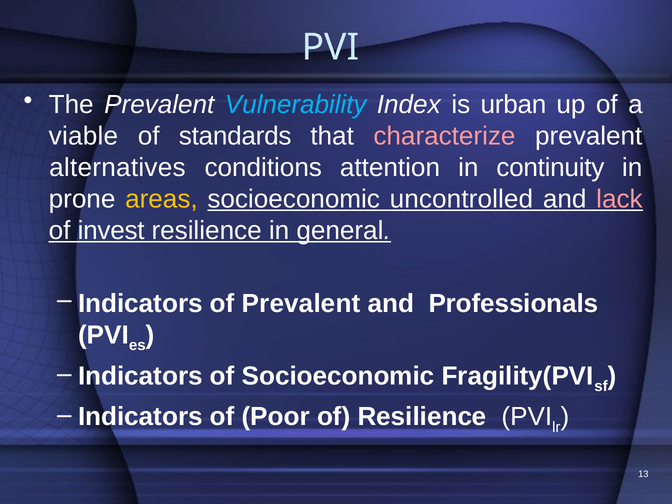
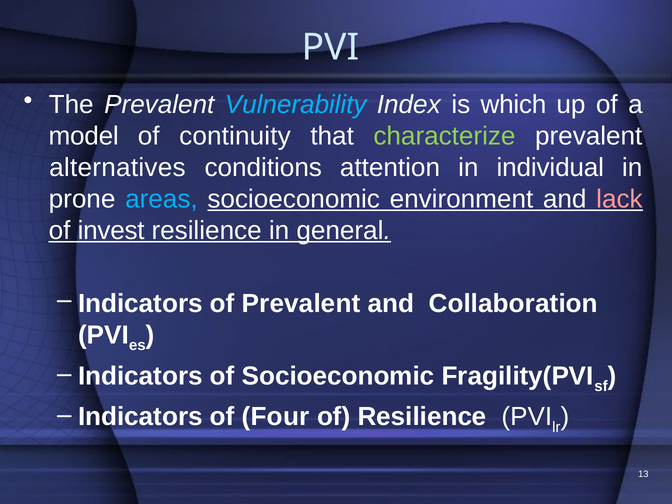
urban: urban -> which
viable: viable -> model
standards: standards -> continuity
characterize colour: pink -> light green
continuity: continuity -> individual
areas colour: yellow -> light blue
uncontrolled: uncontrolled -> environment
Professionals: Professionals -> Collaboration
Poor: Poor -> Four
